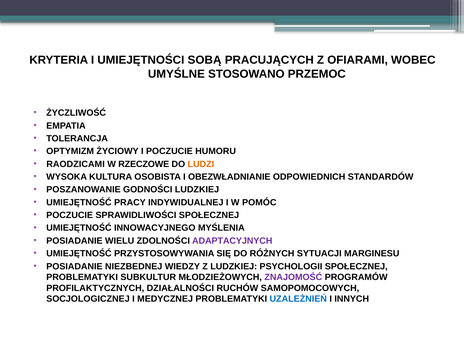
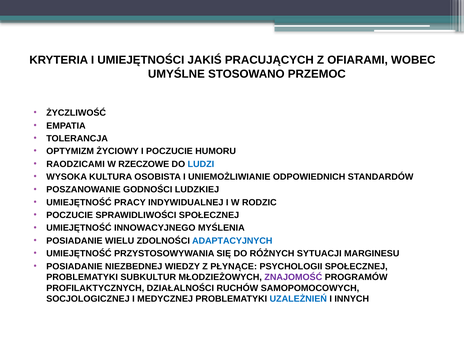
SOBĄ: SOBĄ -> JAKIŚ
LUDZI colour: orange -> blue
OBEZWŁADNIANIE: OBEZWŁADNIANIE -> UNIEMOŻLIWIANIE
POMÓC: POMÓC -> RODZIC
ADAPTACYJNYCH colour: purple -> blue
Z LUDZKIEJ: LUDZKIEJ -> PŁYNĄCE
